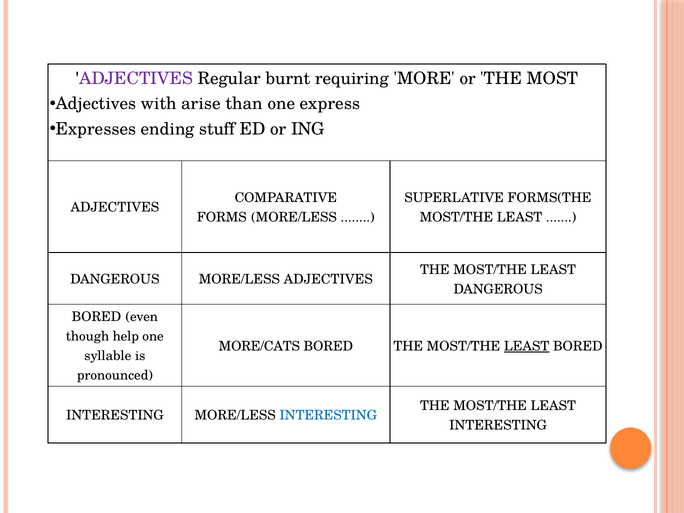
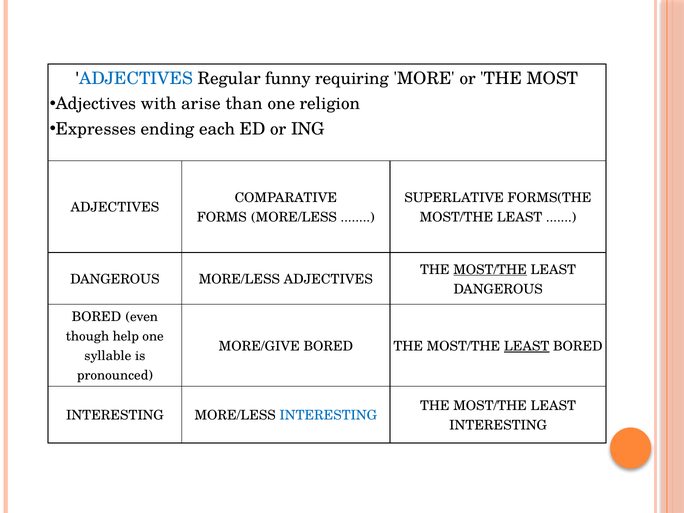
ADJECTIVES at (136, 79) colour: purple -> blue
burnt: burnt -> funny
express: express -> religion
stuff: stuff -> each
MOST/THE at (490, 270) underline: none -> present
MORE/CATS: MORE/CATS -> MORE/GIVE
